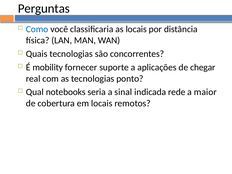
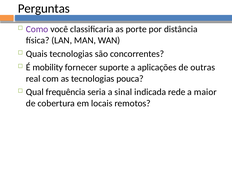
Como colour: blue -> purple
as locais: locais -> porte
chegar: chegar -> outras
ponto: ponto -> pouca
notebooks: notebooks -> frequência
